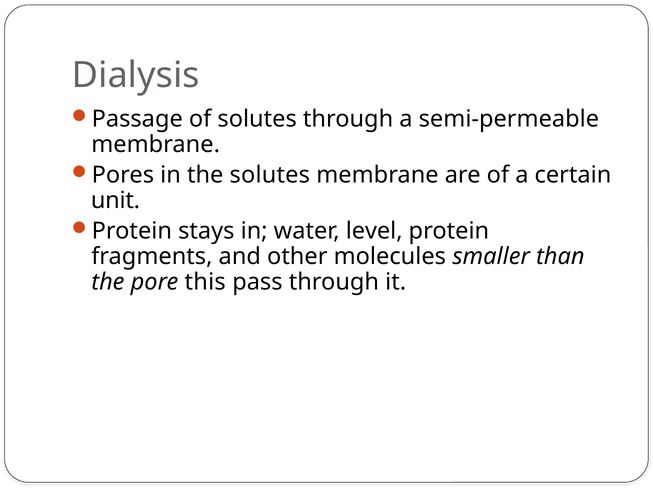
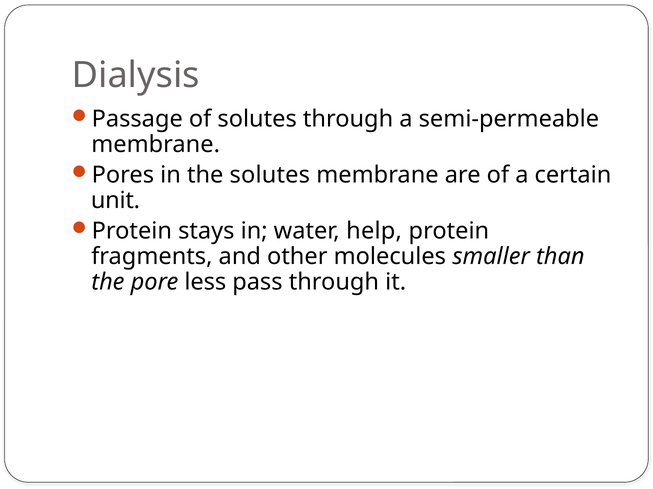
level: level -> help
this: this -> less
